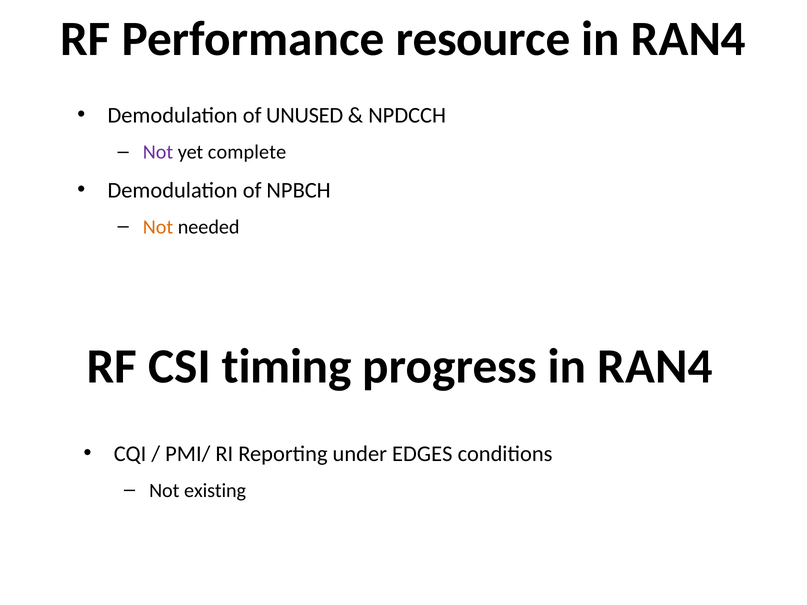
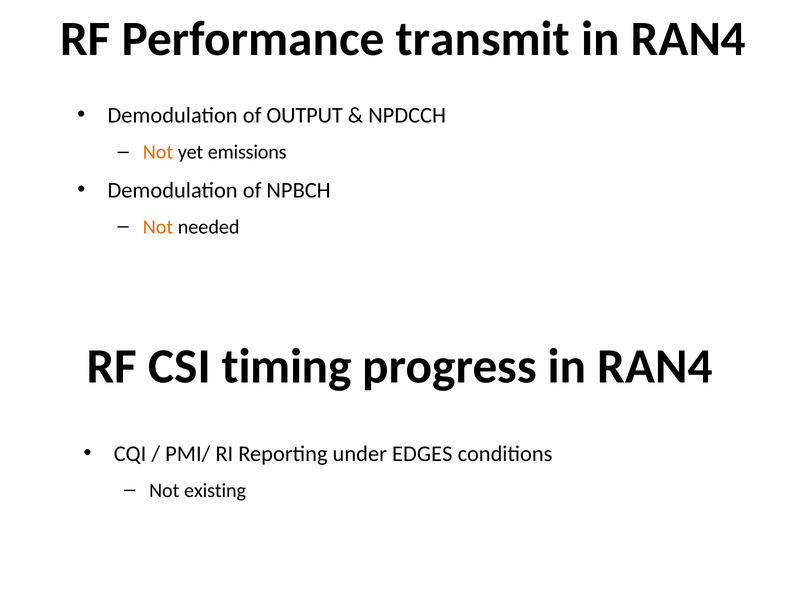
resource: resource -> transmit
UNUSED: UNUSED -> OUTPUT
Not at (158, 152) colour: purple -> orange
complete: complete -> emissions
